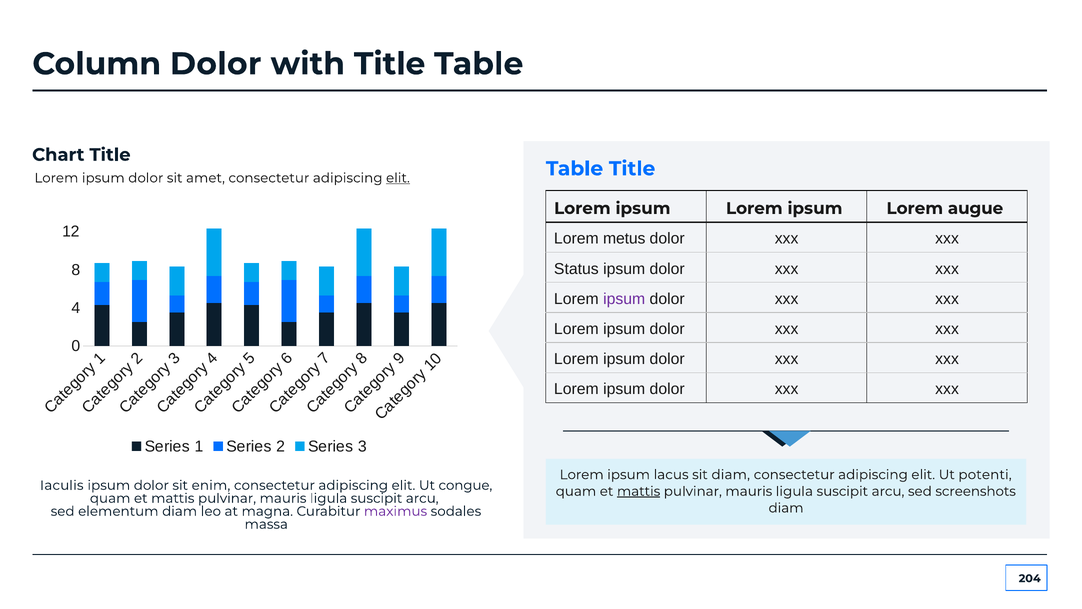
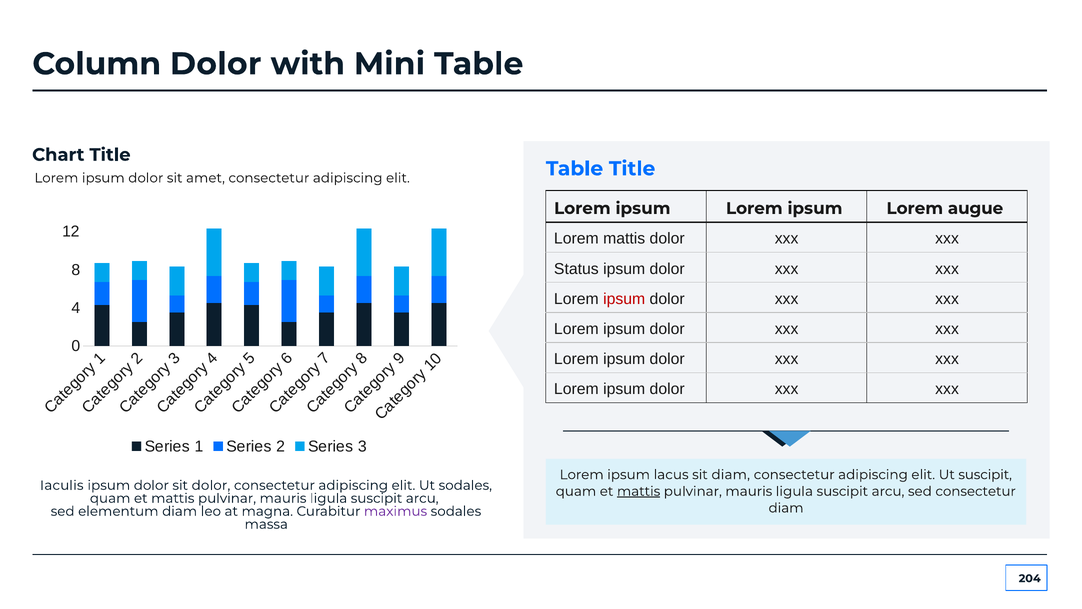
with Title: Title -> Mini
elit at (398, 178) underline: present -> none
Lorem metus: metus -> mattis
ipsum at (624, 299) colour: purple -> red
Ut potenti: potenti -> suscipit
sit enim: enim -> dolor
Ut congue: congue -> sodales
sed screenshots: screenshots -> consectetur
